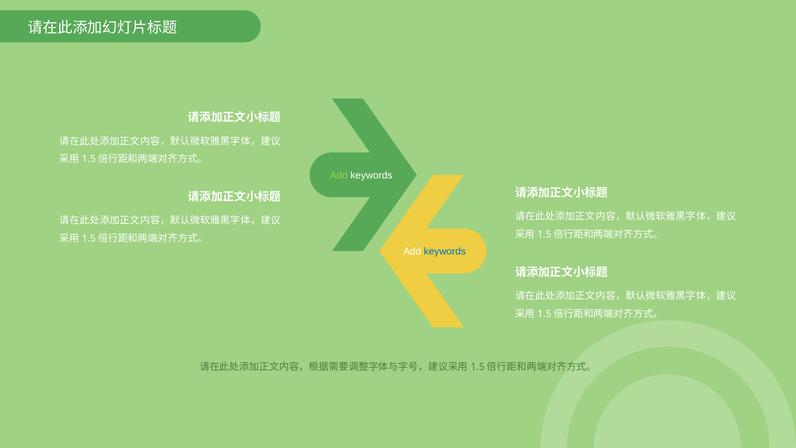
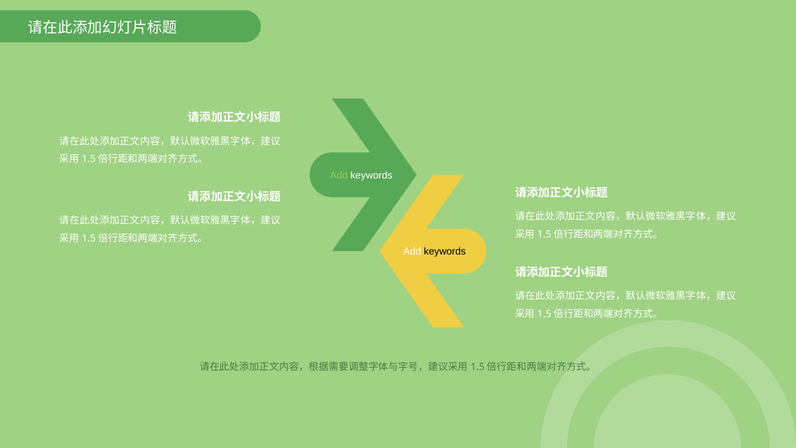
keywords at (445, 252) colour: blue -> black
